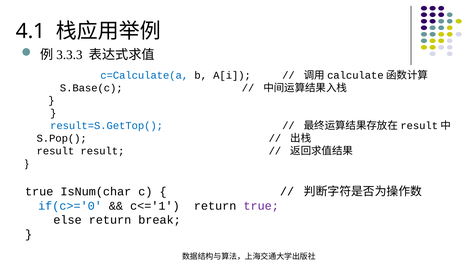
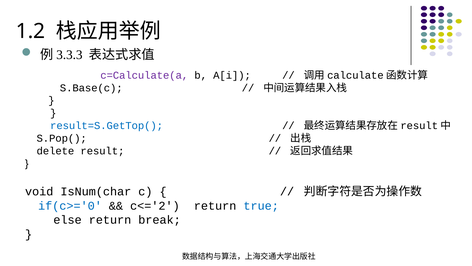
4.1: 4.1 -> 1.2
c=Calculate(a colour: blue -> purple
result at (55, 151): result -> delete
true at (39, 191): true -> void
c<='1: c<='1 -> c<='2
true at (261, 205) colour: purple -> blue
